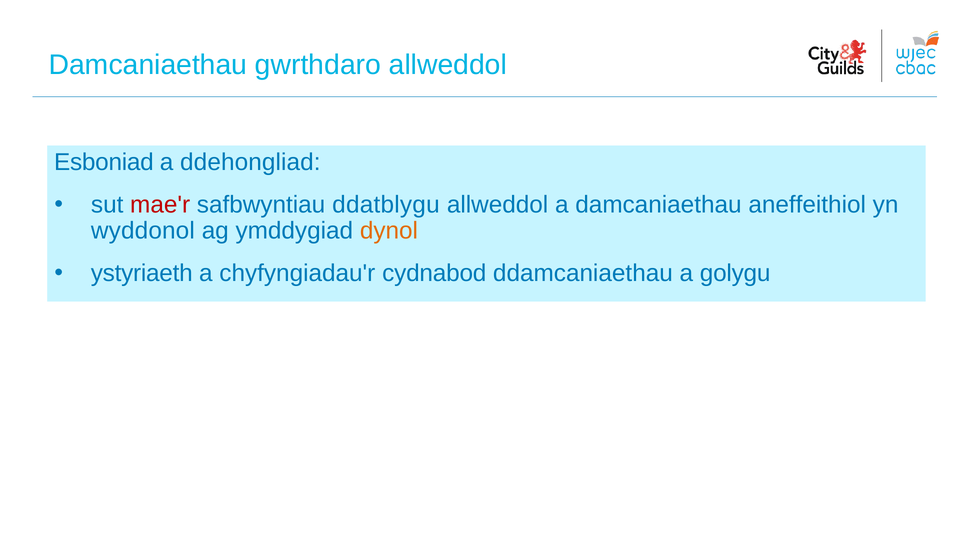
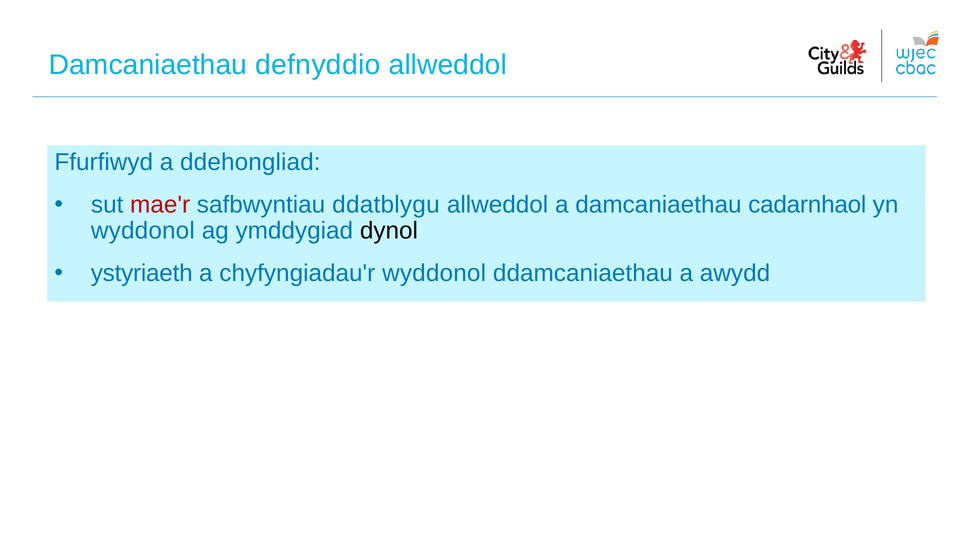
gwrthdaro: gwrthdaro -> defnyddio
Esboniad: Esboniad -> Ffurfiwyd
aneffeithiol: aneffeithiol -> cadarnhaol
dynol colour: orange -> black
chyfyngiadau'r cydnabod: cydnabod -> wyddonol
golygu: golygu -> awydd
